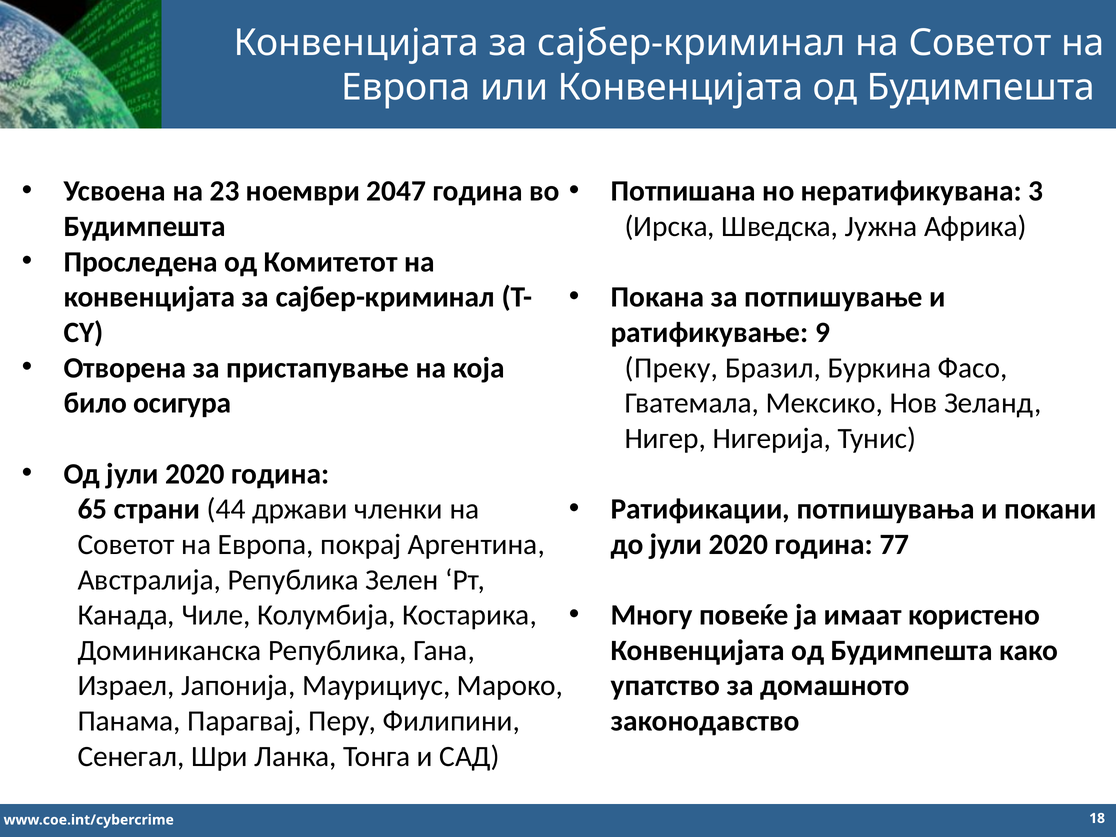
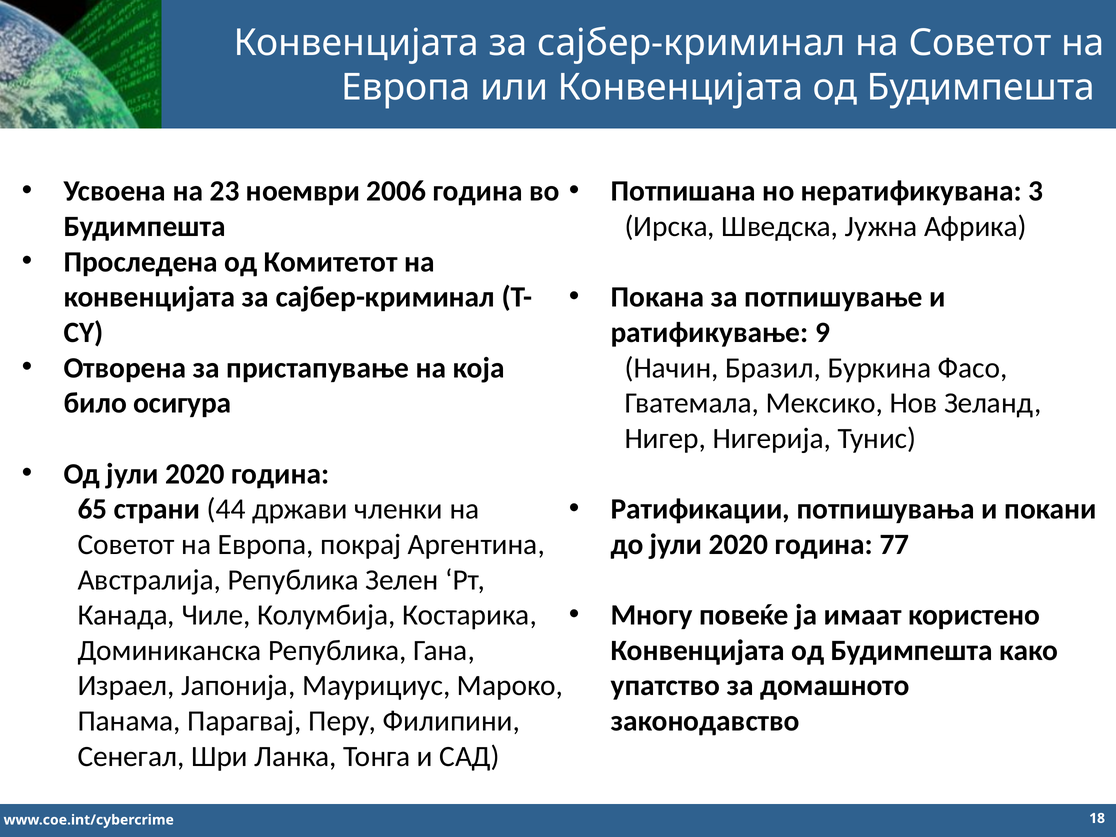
2047: 2047 -> 2006
Преку: Преку -> Начин
